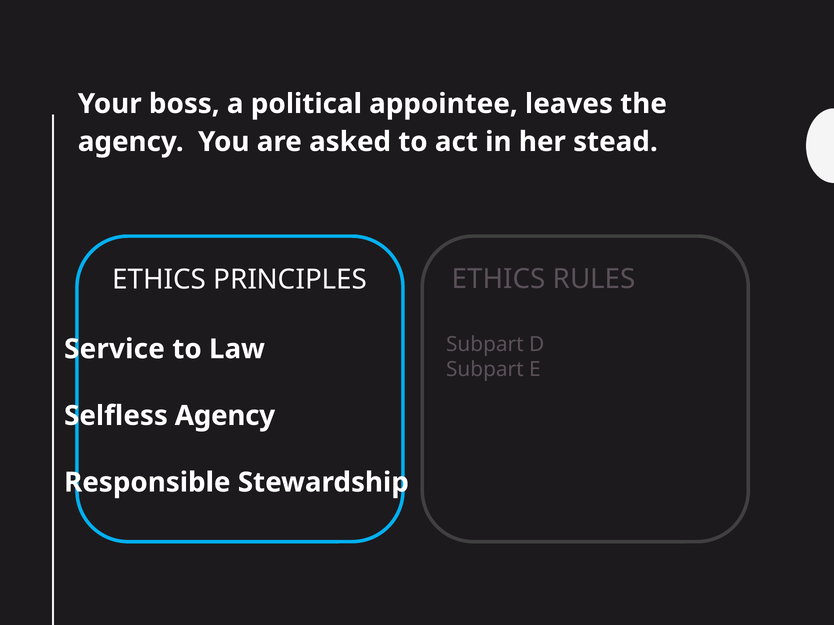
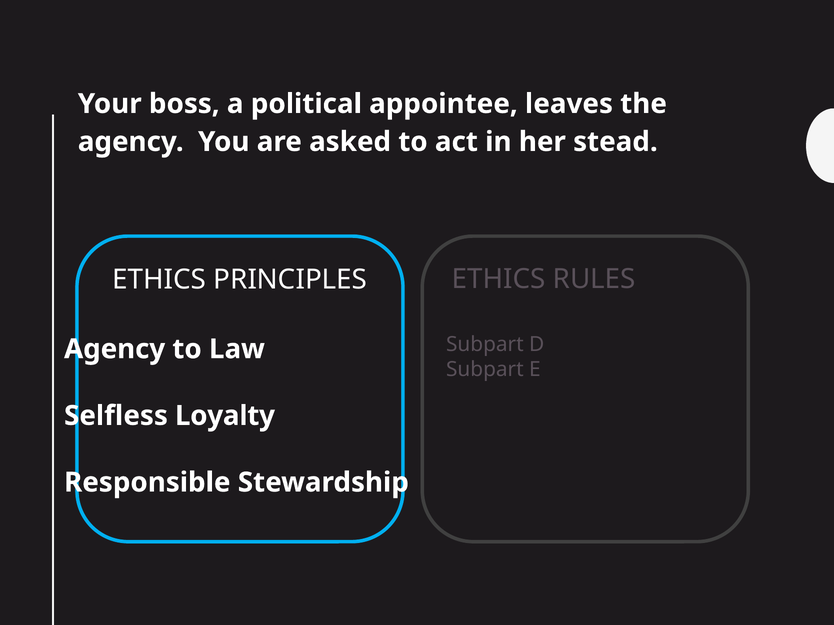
Service at (114, 349): Service -> Agency
Selfless Agency: Agency -> Loyalty
